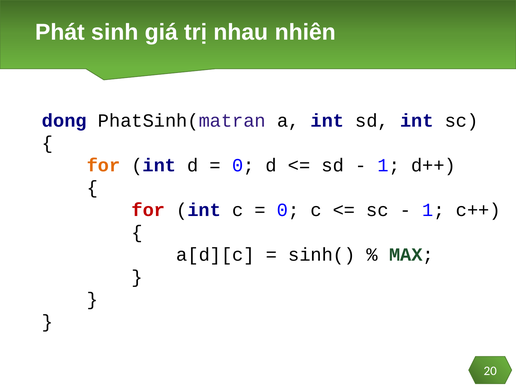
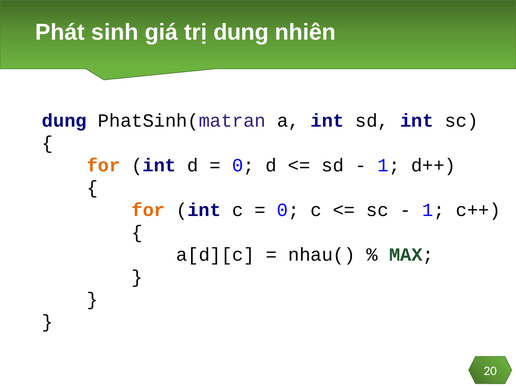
trị nhau: nhau -> dung
dong at (64, 121): dong -> dung
for at (148, 210) colour: red -> orange
sinh(: sinh( -> nhau(
